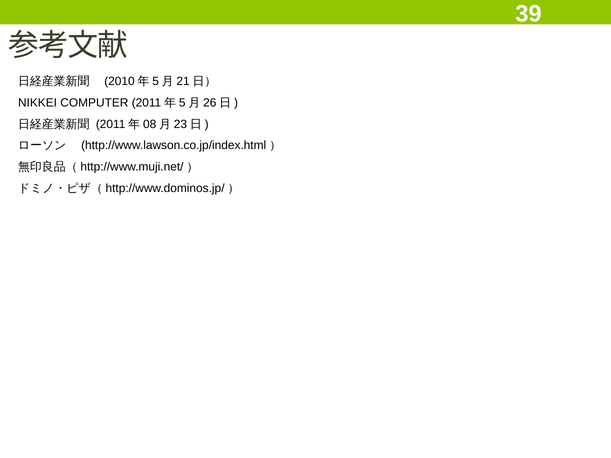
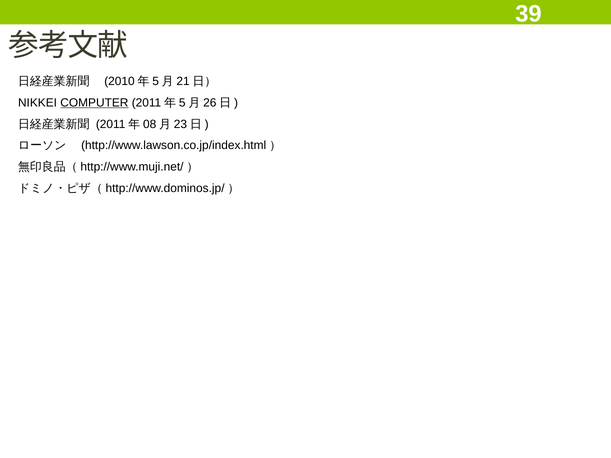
COMPUTER underline: none -> present
